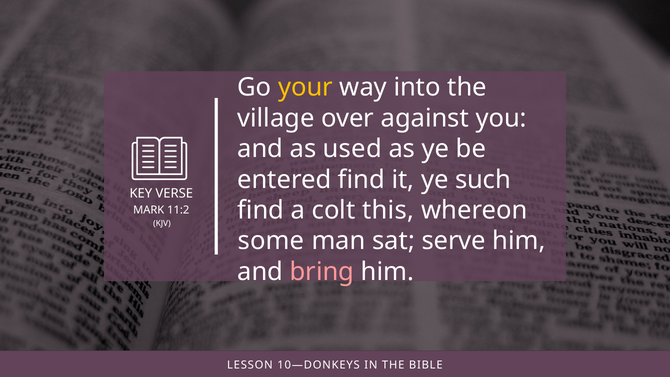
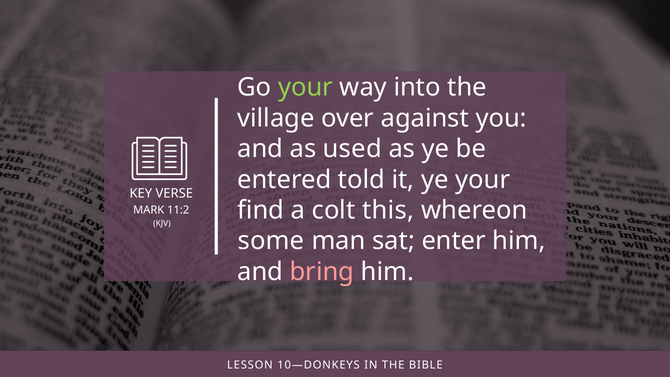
your at (305, 87) colour: yellow -> light green
entered find: find -> told
ye such: such -> your
serve: serve -> enter
